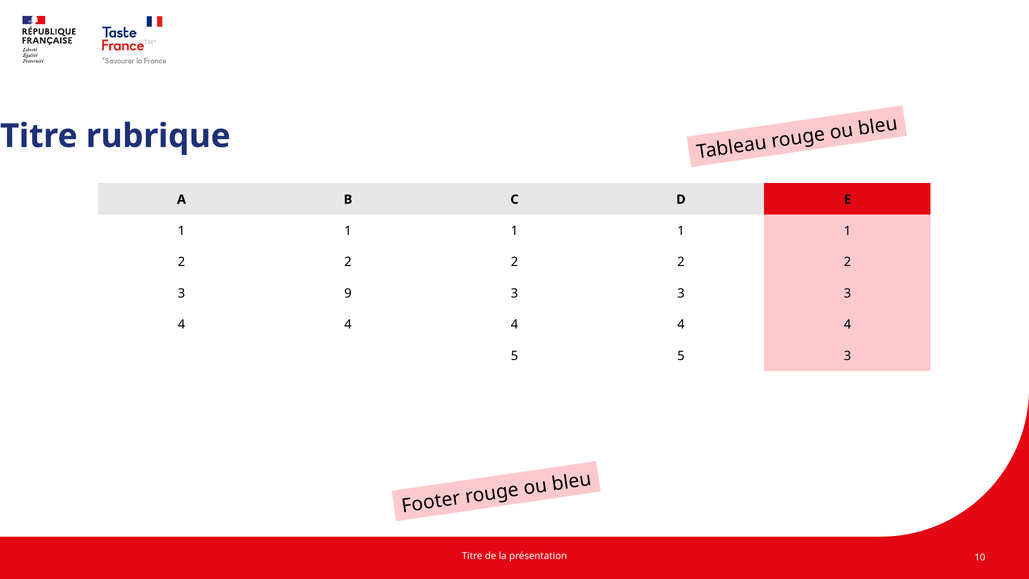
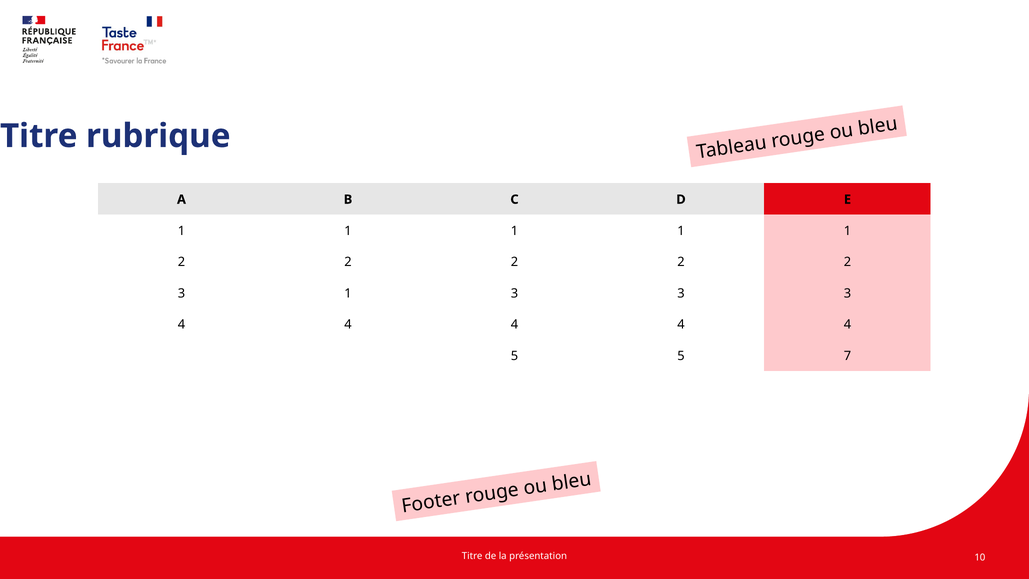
3 9: 9 -> 1
5 3: 3 -> 7
